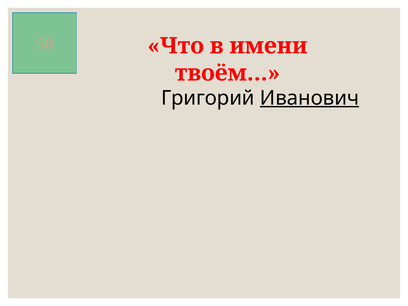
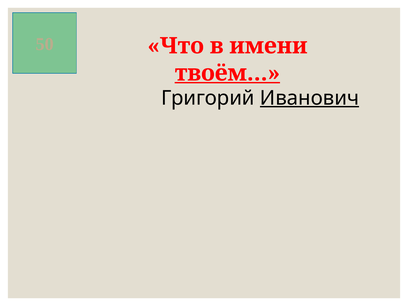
твоём… underline: none -> present
